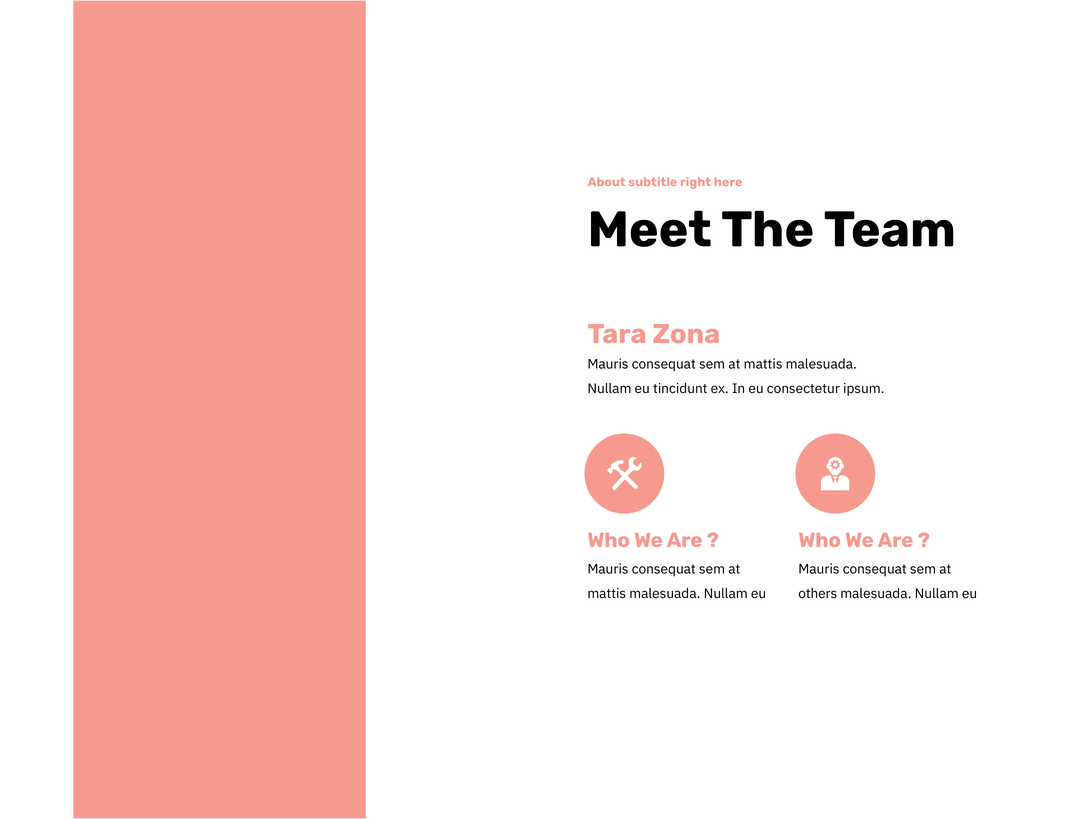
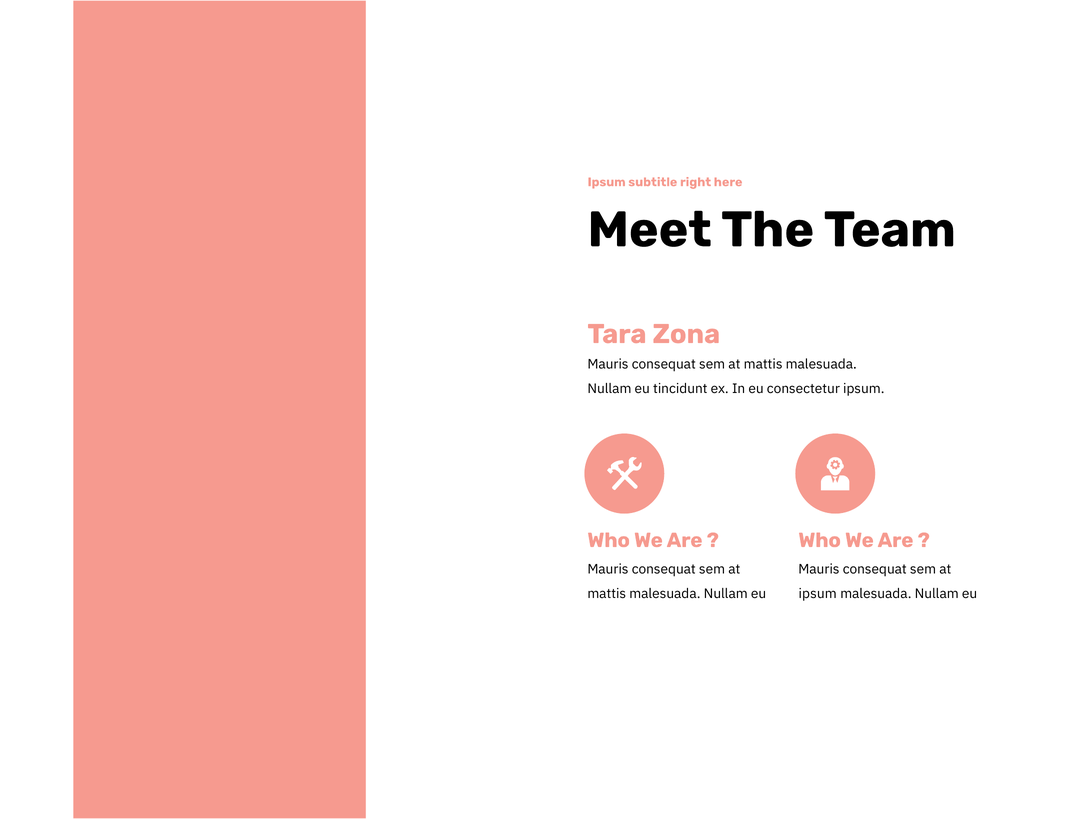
About at (607, 182): About -> Ipsum
others at (818, 594): others -> ipsum
